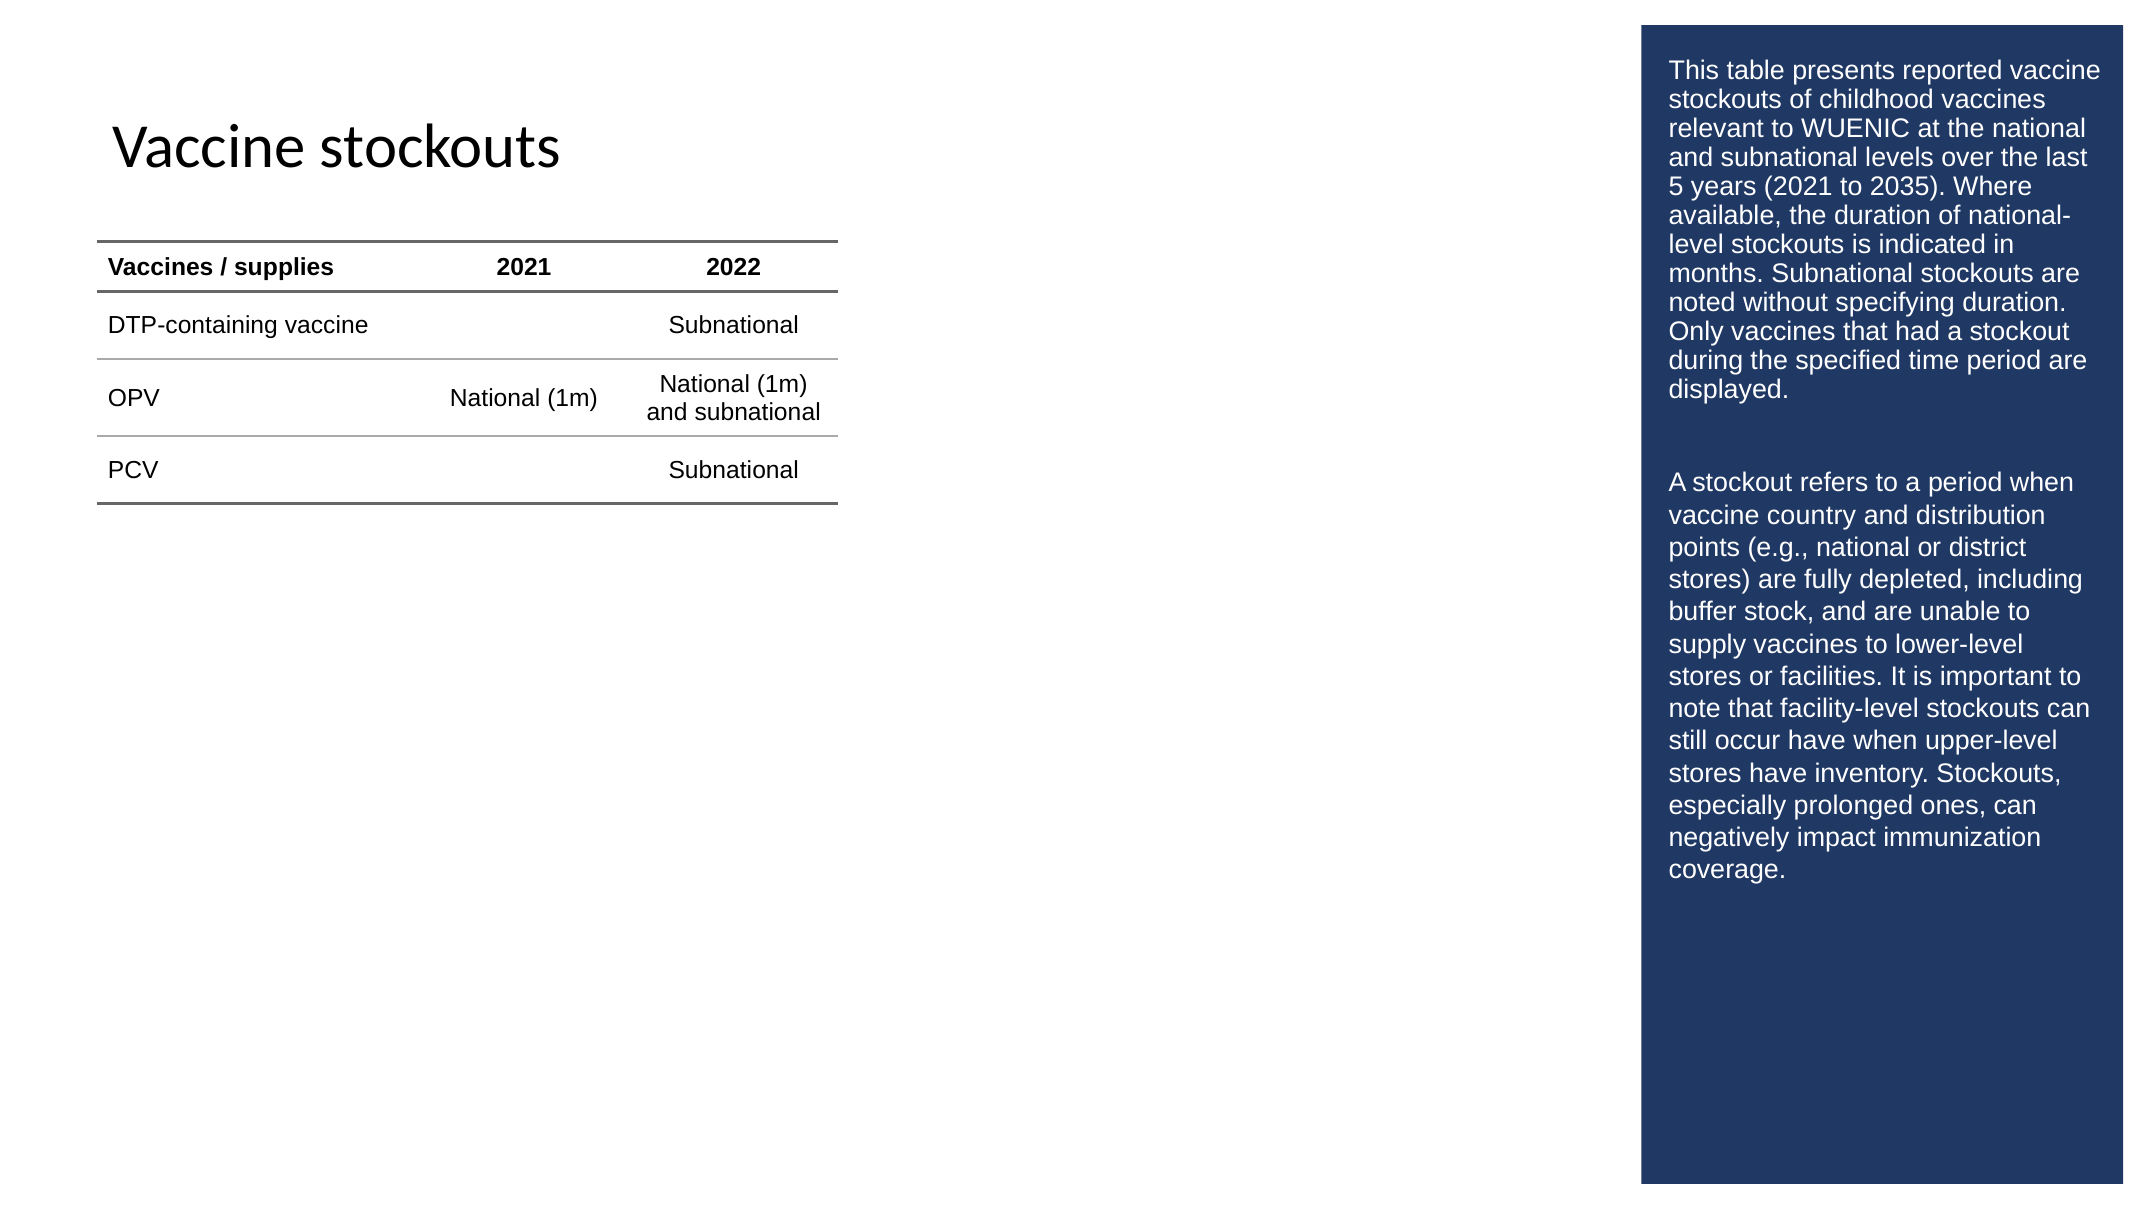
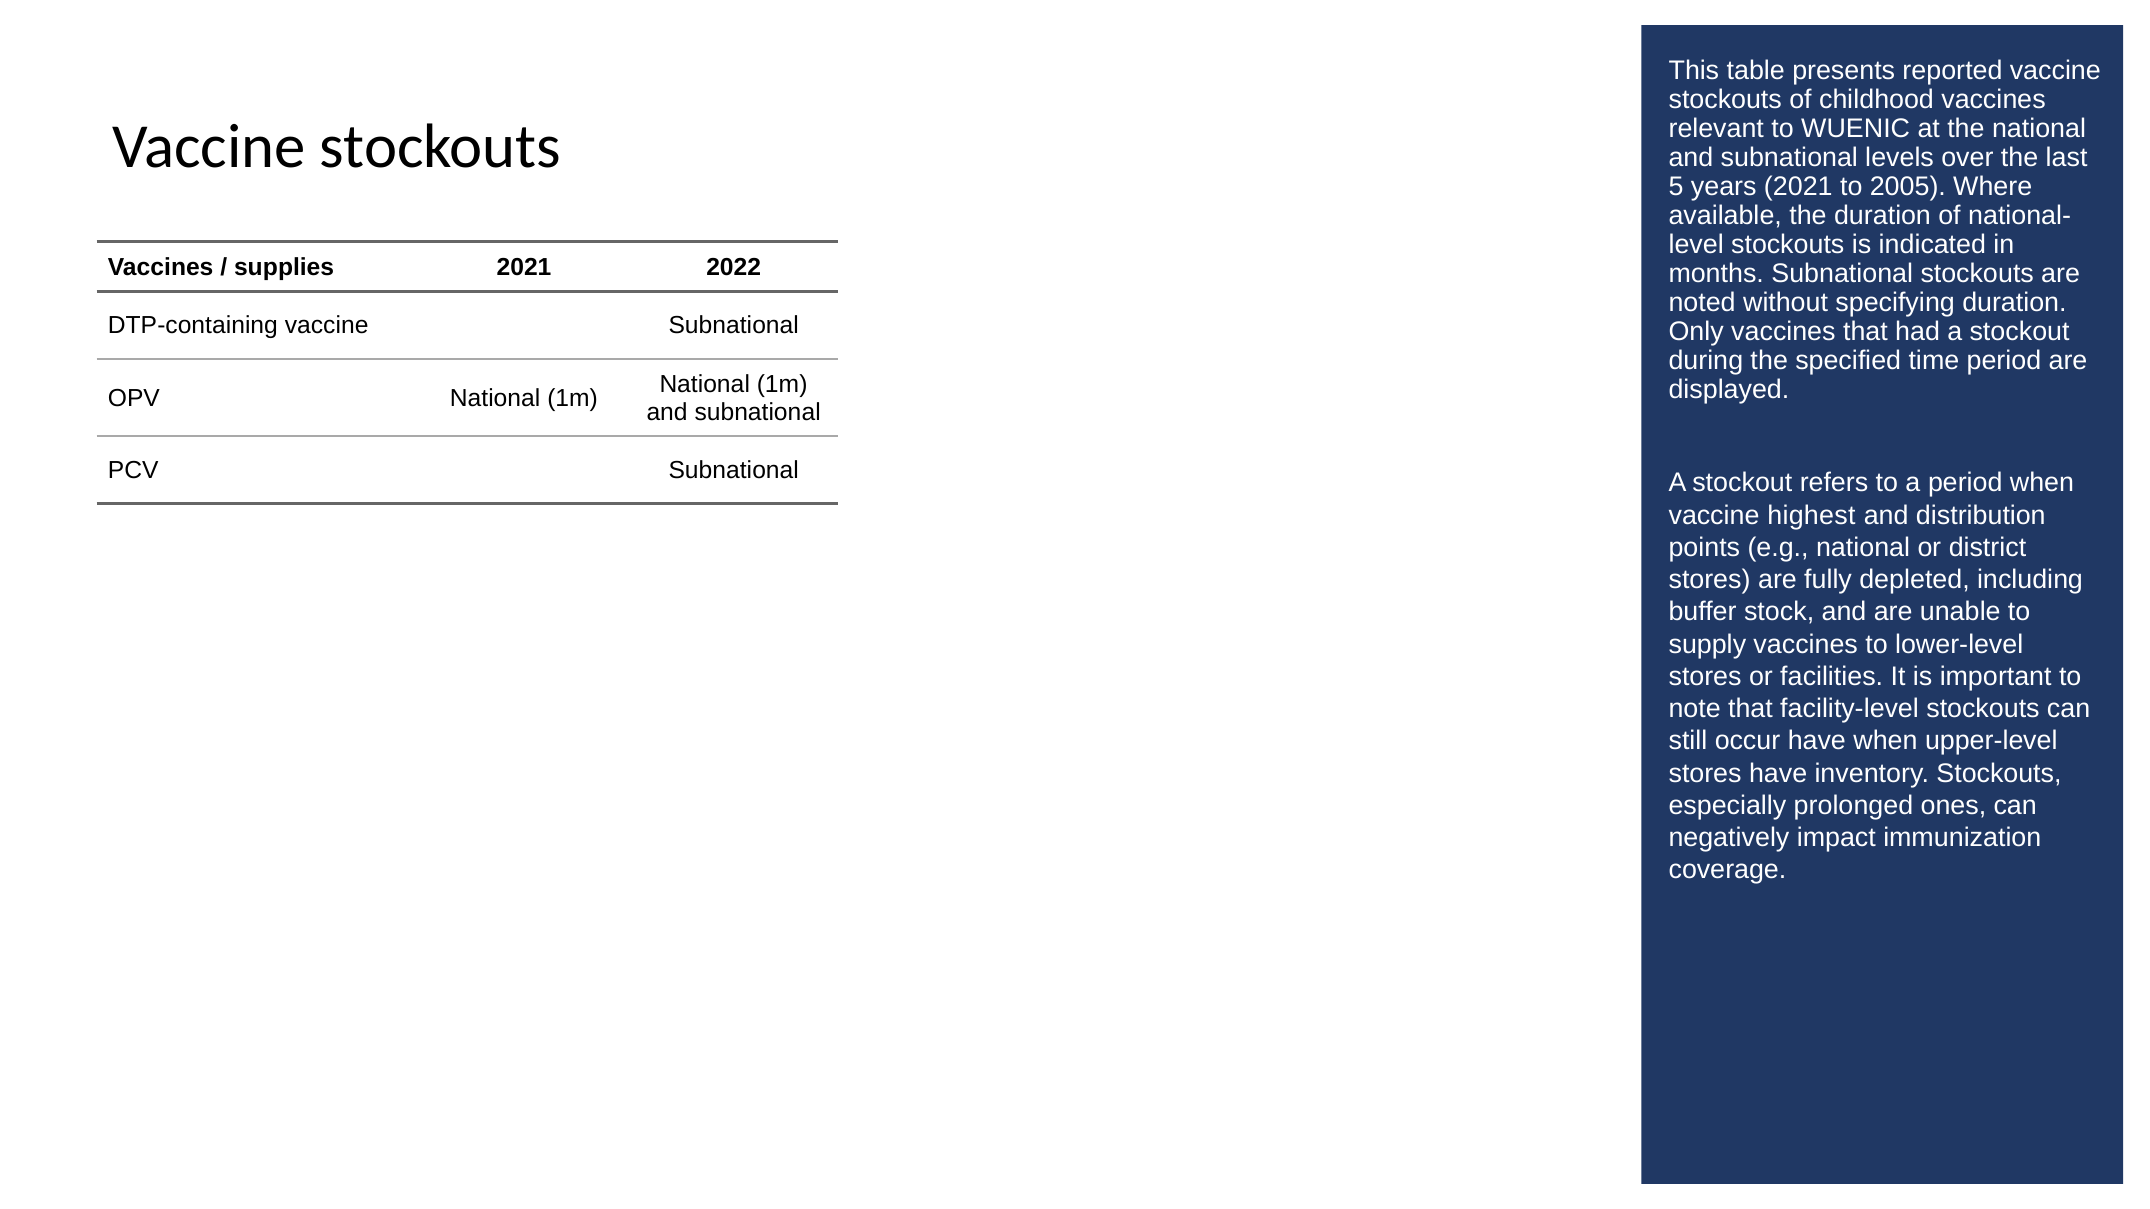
2035: 2035 -> 2005
country: country -> highest
